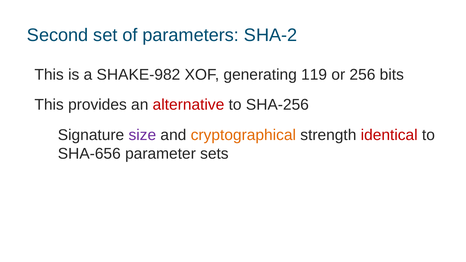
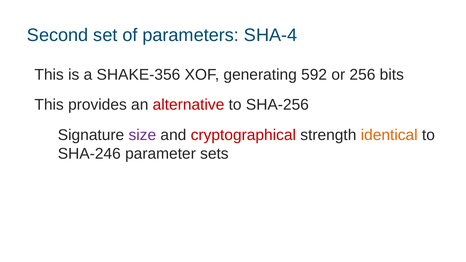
SHA-2: SHA-2 -> SHA-4
SHAKE-982: SHAKE-982 -> SHAKE-356
119: 119 -> 592
cryptographical colour: orange -> red
identical colour: red -> orange
SHA-656: SHA-656 -> SHA-246
